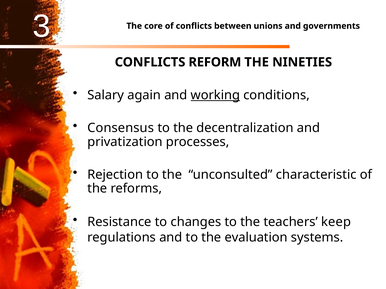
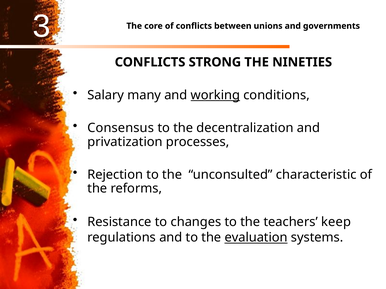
REFORM: REFORM -> STRONG
again: again -> many
evaluation underline: none -> present
